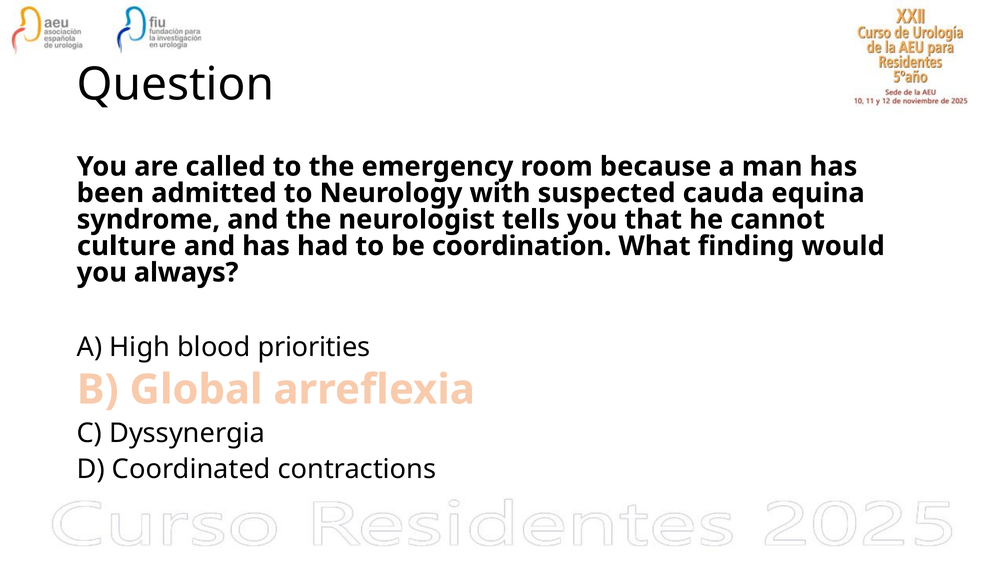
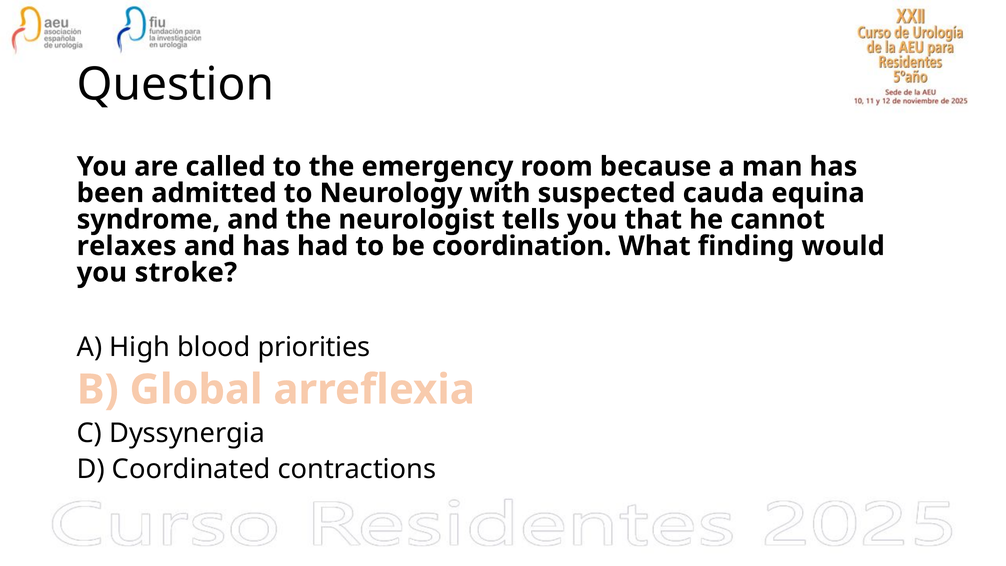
culture: culture -> relaxes
always: always -> stroke
